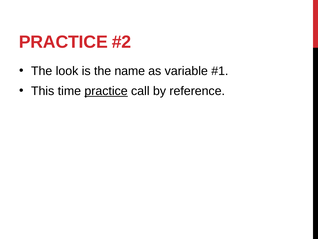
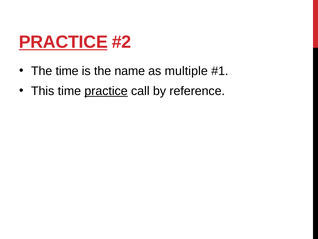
PRACTICE at (63, 42) underline: none -> present
The look: look -> time
variable: variable -> multiple
